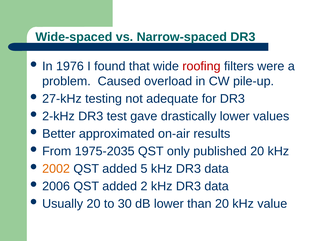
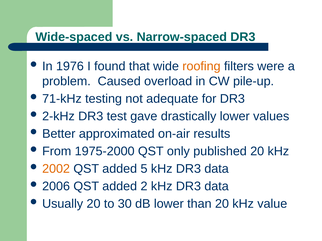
roofing colour: red -> orange
27-kHz: 27-kHz -> 71-kHz
1975-2035: 1975-2035 -> 1975-2000
